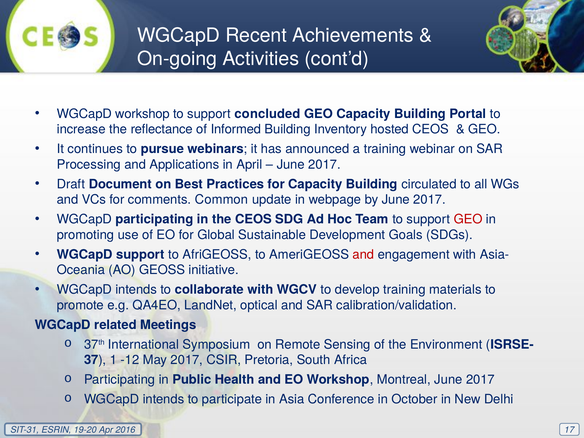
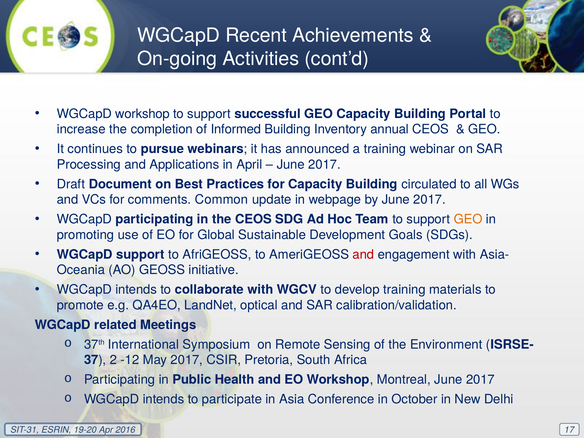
concluded: concluded -> successful
reflectance: reflectance -> completion
hosted: hosted -> annual
GEO at (468, 219) colour: red -> orange
1: 1 -> 2
